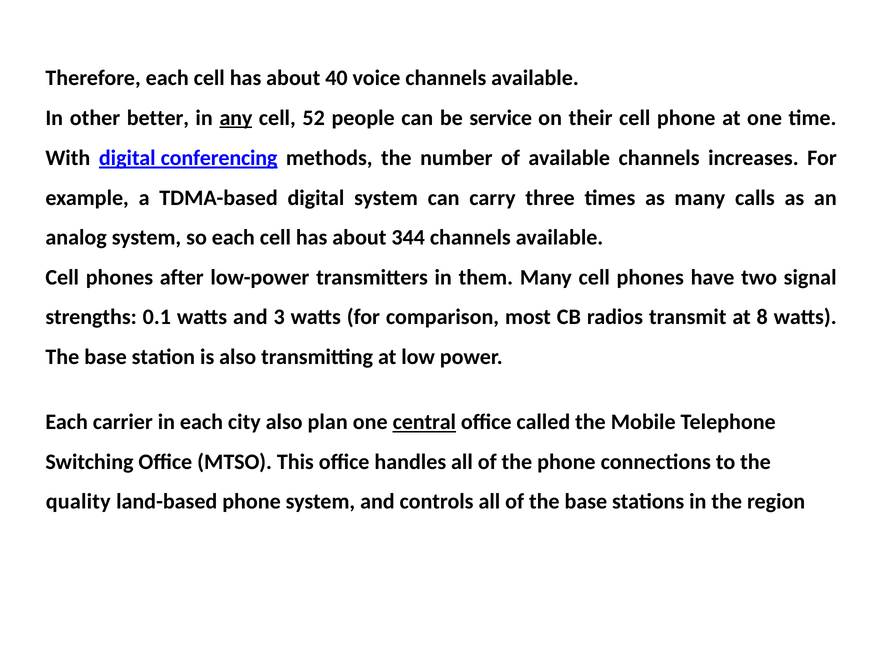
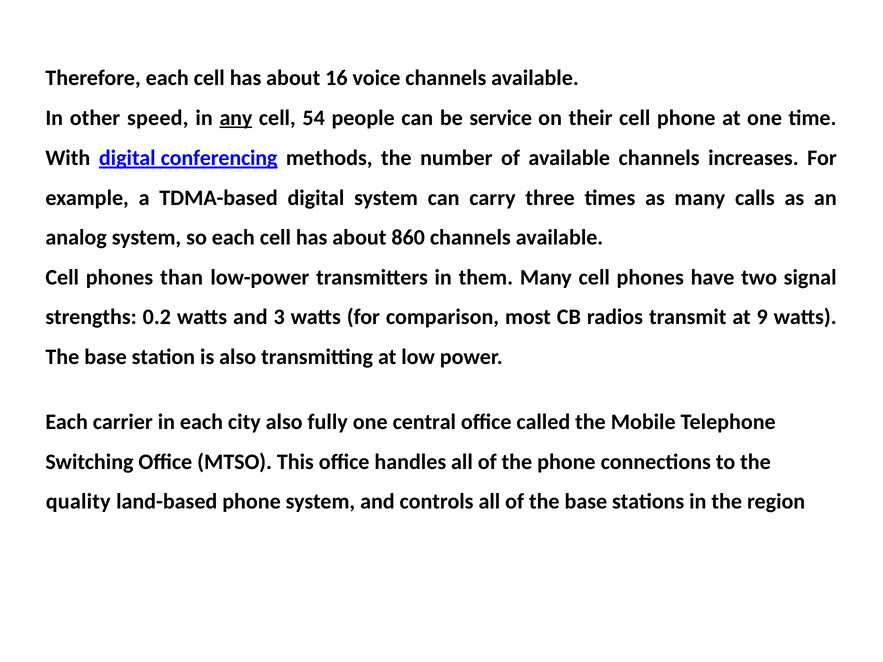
40: 40 -> 16
better: better -> speed
52: 52 -> 54
344: 344 -> 860
after: after -> than
0.1: 0.1 -> 0.2
8: 8 -> 9
plan: plan -> fully
central underline: present -> none
